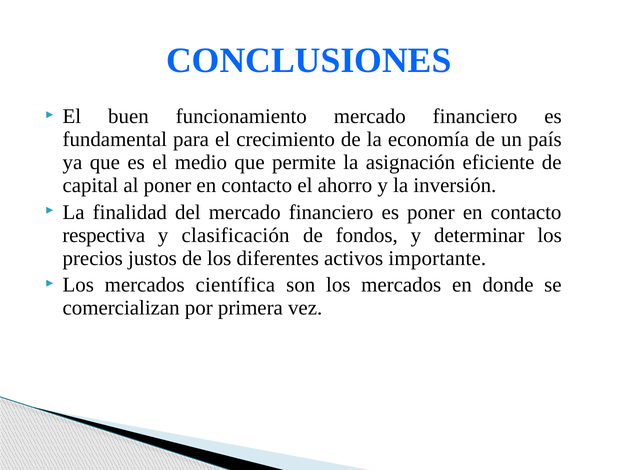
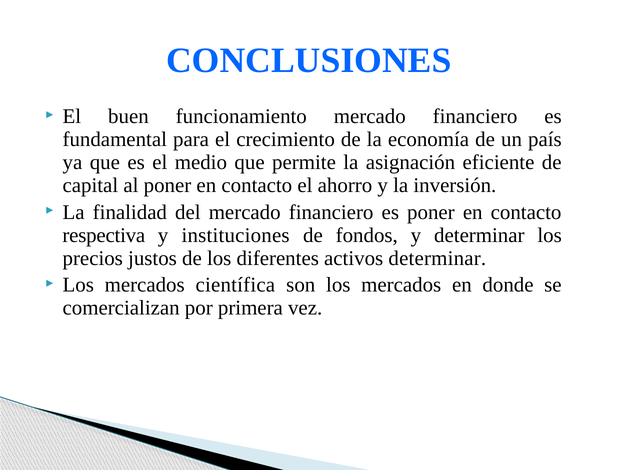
clasificación: clasificación -> instituciones
activos importante: importante -> determinar
